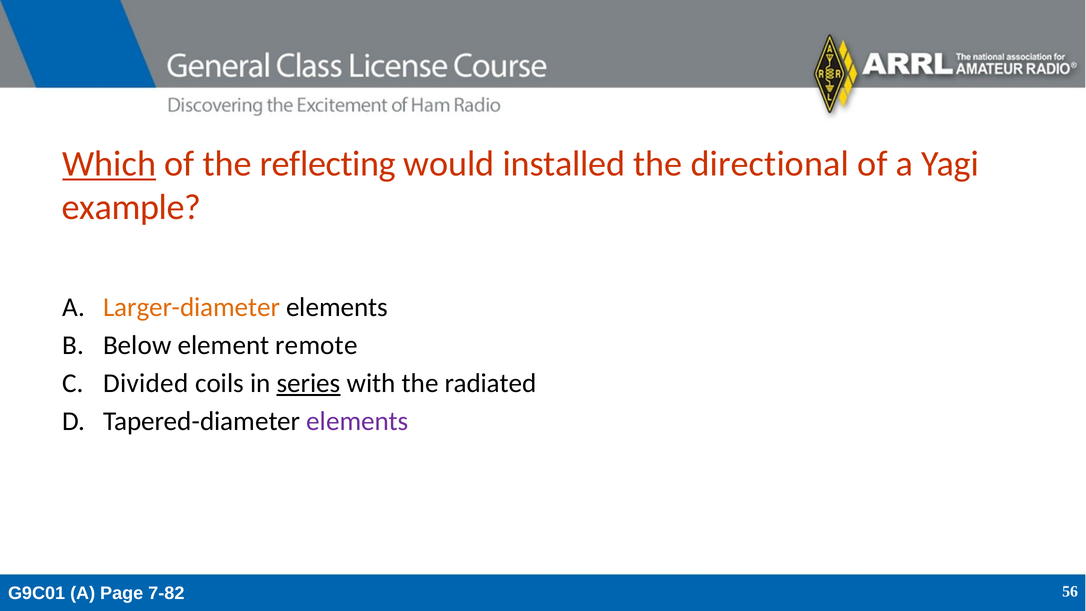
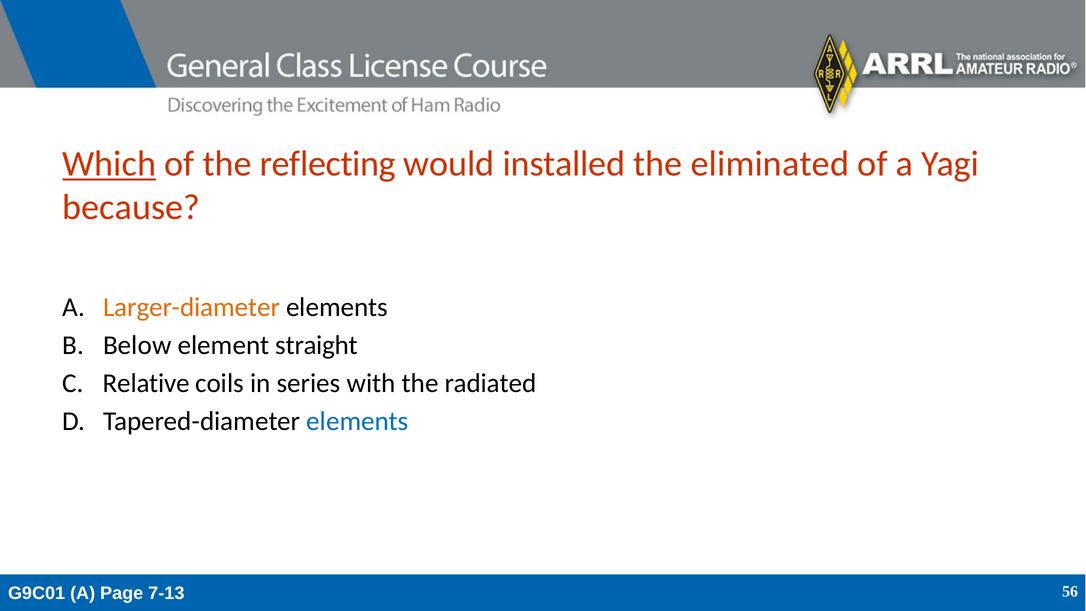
directional: directional -> eliminated
example: example -> because
remote: remote -> straight
Divided: Divided -> Relative
series underline: present -> none
elements at (357, 421) colour: purple -> blue
7-82: 7-82 -> 7-13
